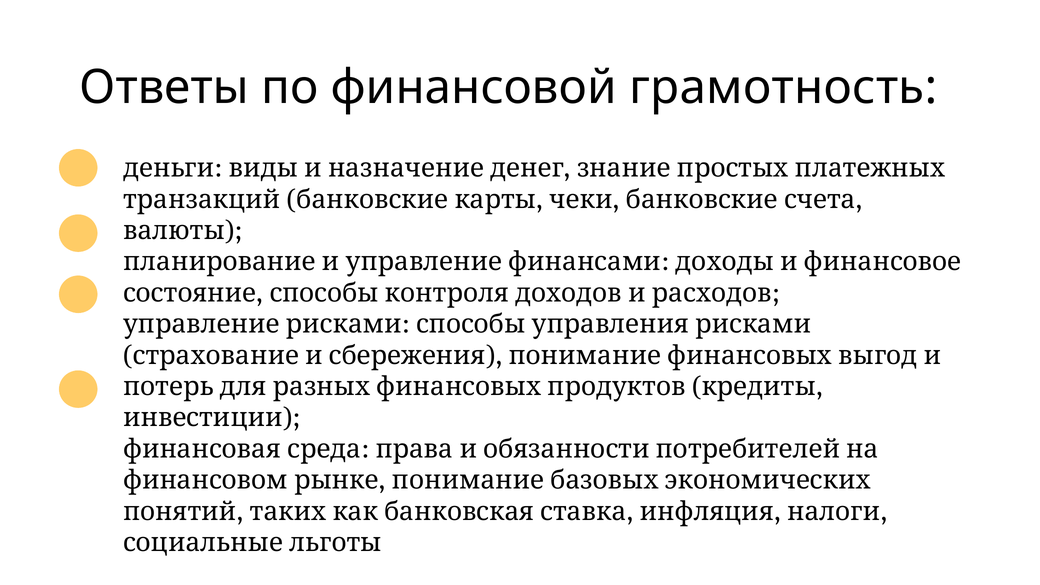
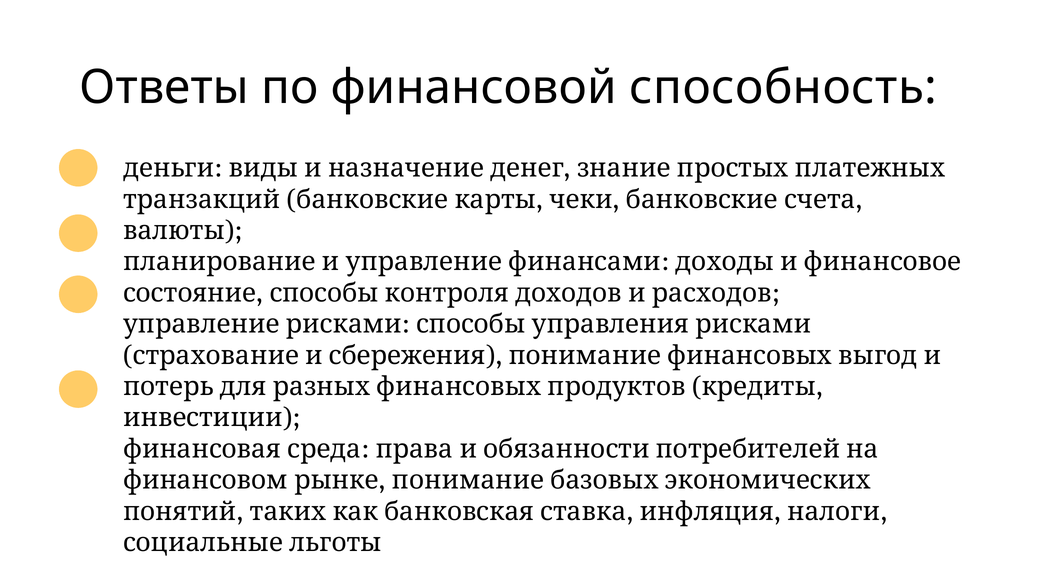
грамотность: грамотность -> способность
